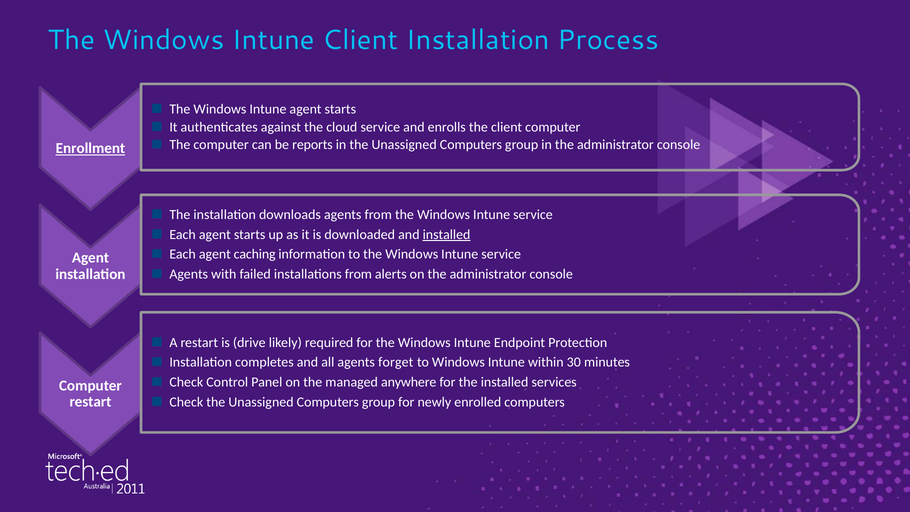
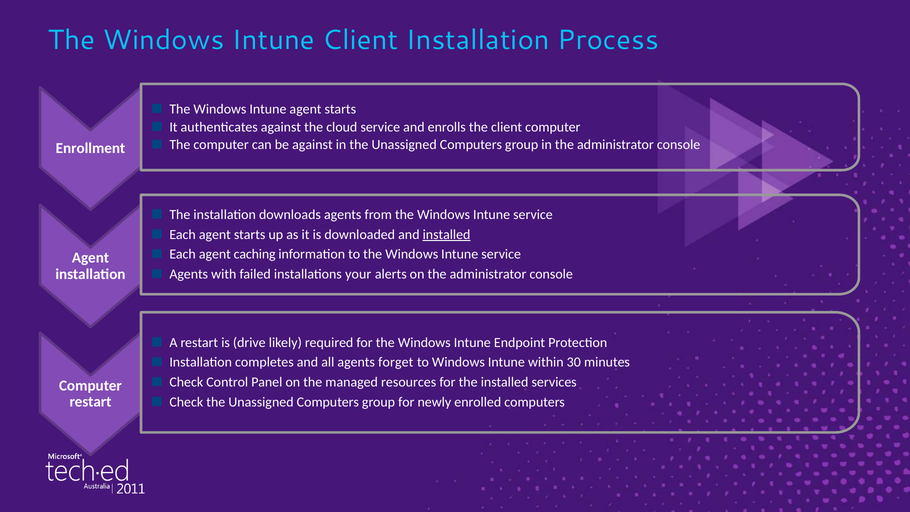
be reports: reports -> against
Enrollment underline: present -> none
installations from: from -> your
anywhere: anywhere -> resources
